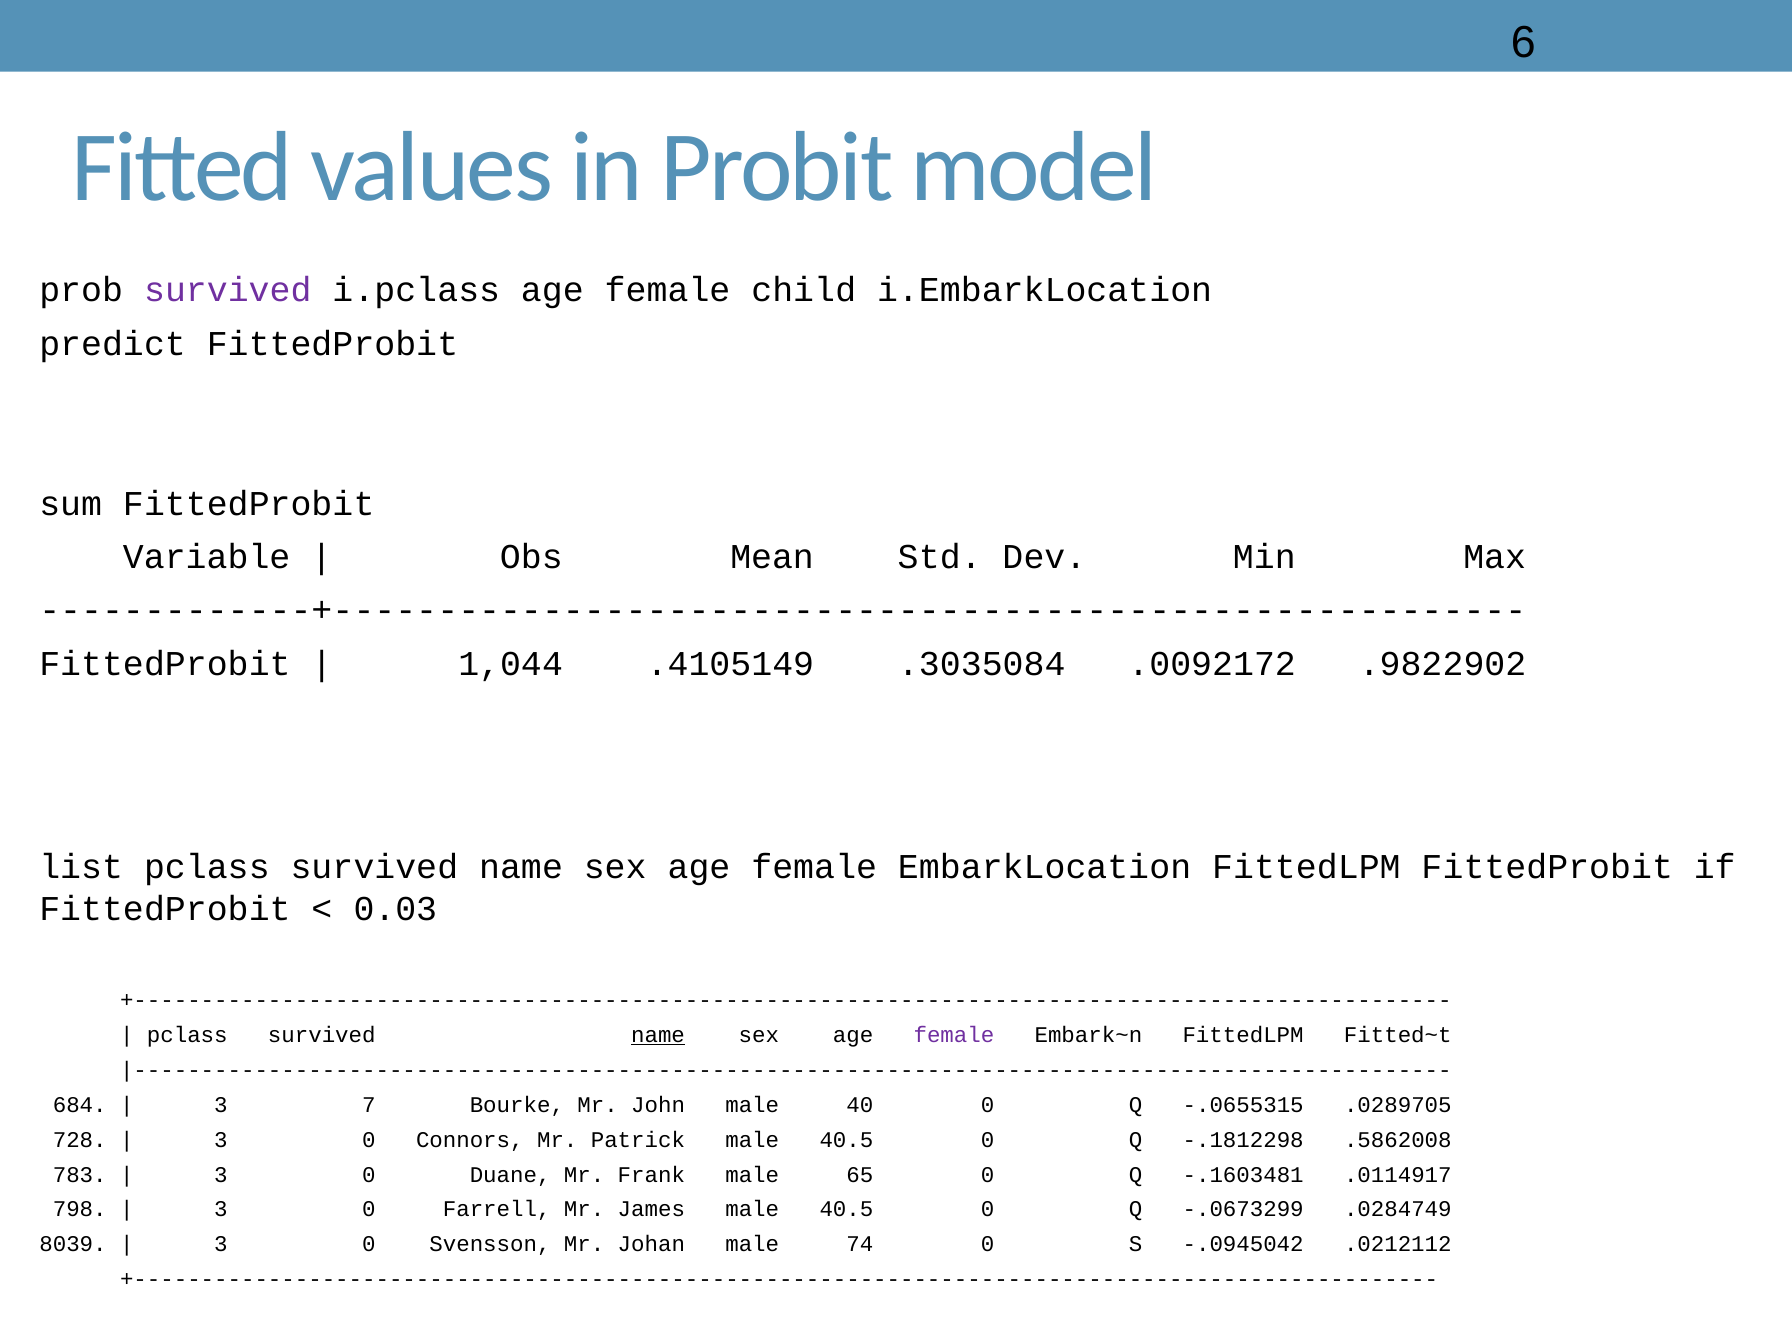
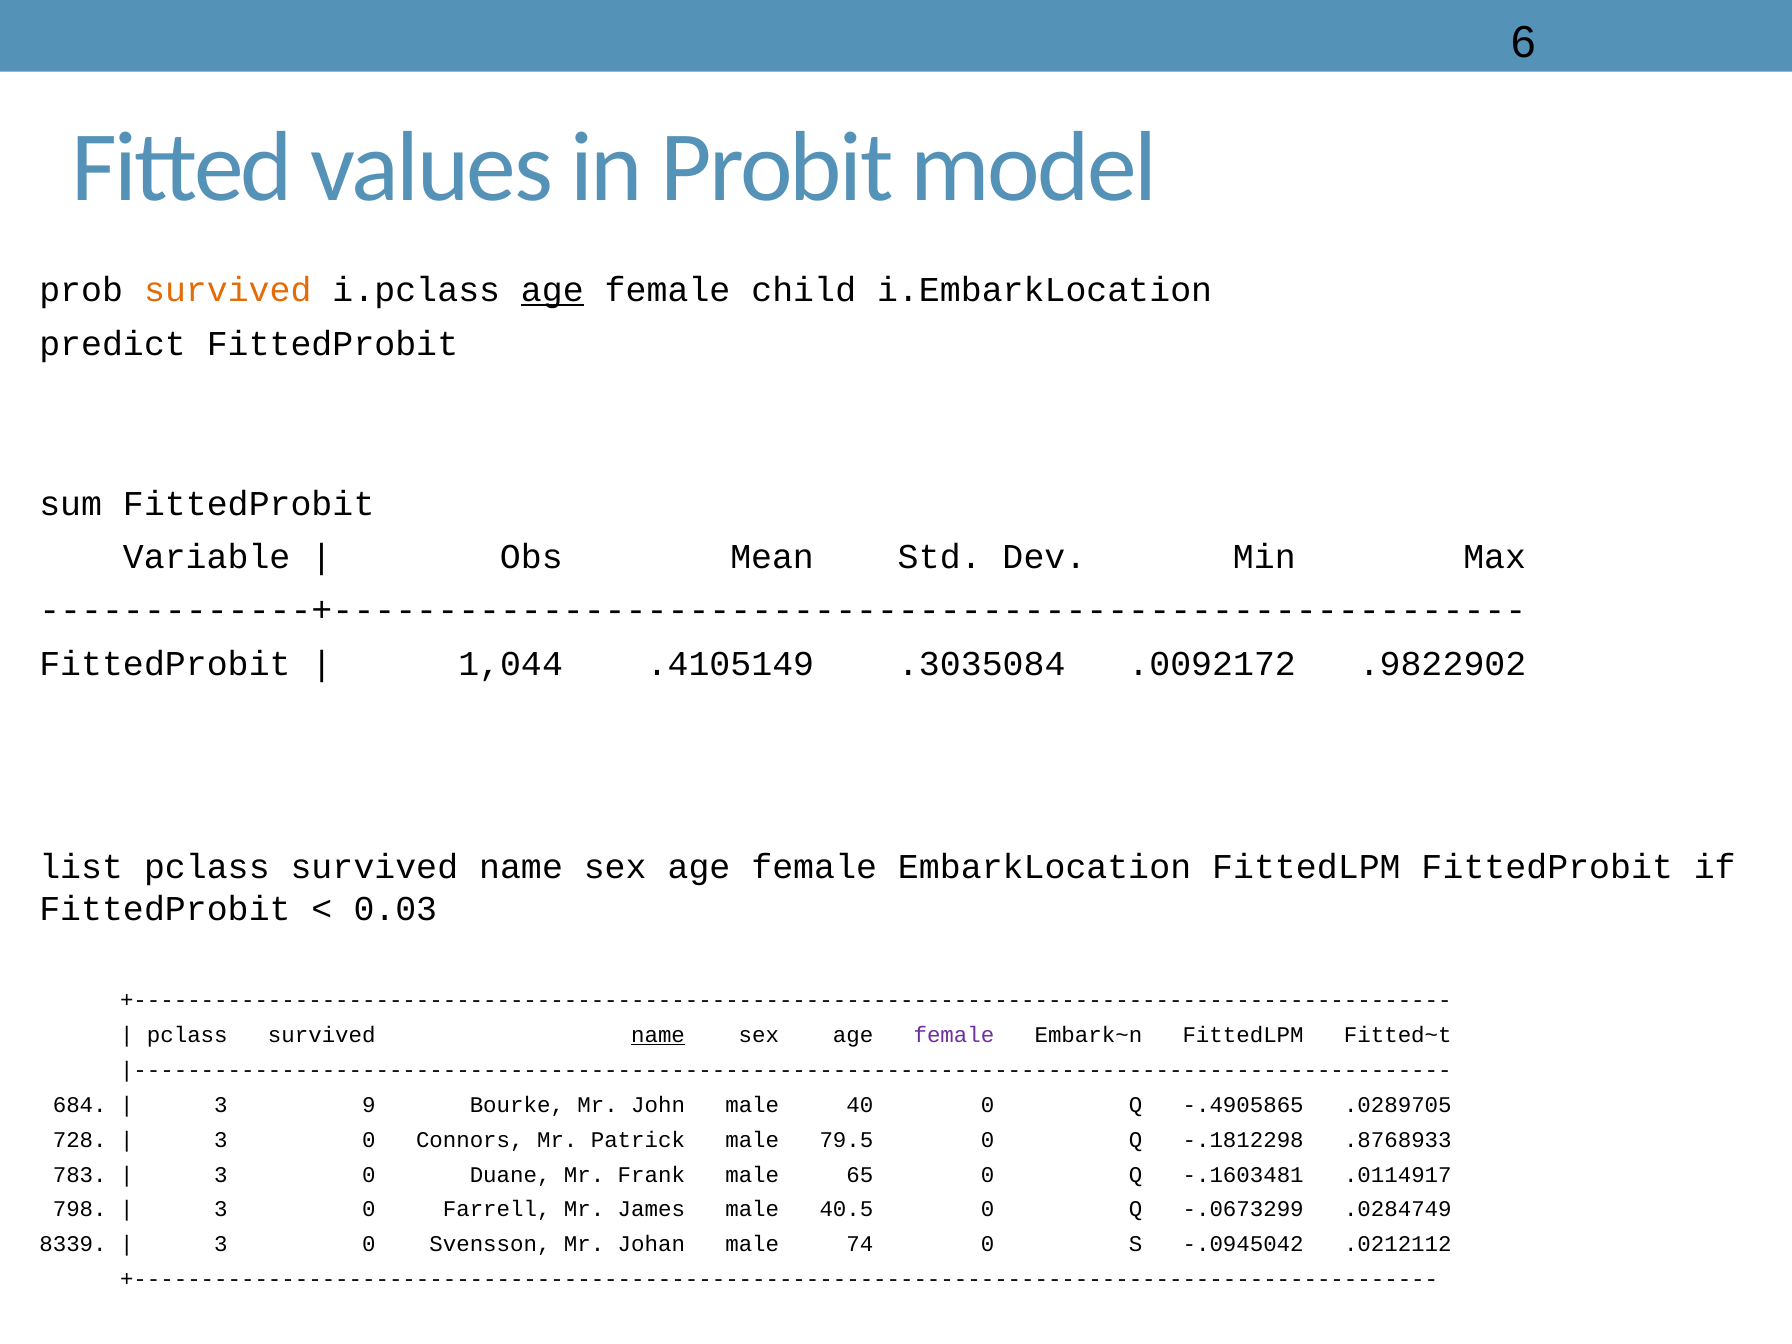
survived at (228, 290) colour: purple -> orange
age at (552, 290) underline: none -> present
7: 7 -> 9
-.0655315: -.0655315 -> -.4905865
Patrick male 40.5: 40.5 -> 79.5
.5862008: .5862008 -> .8768933
8039: 8039 -> 8339
